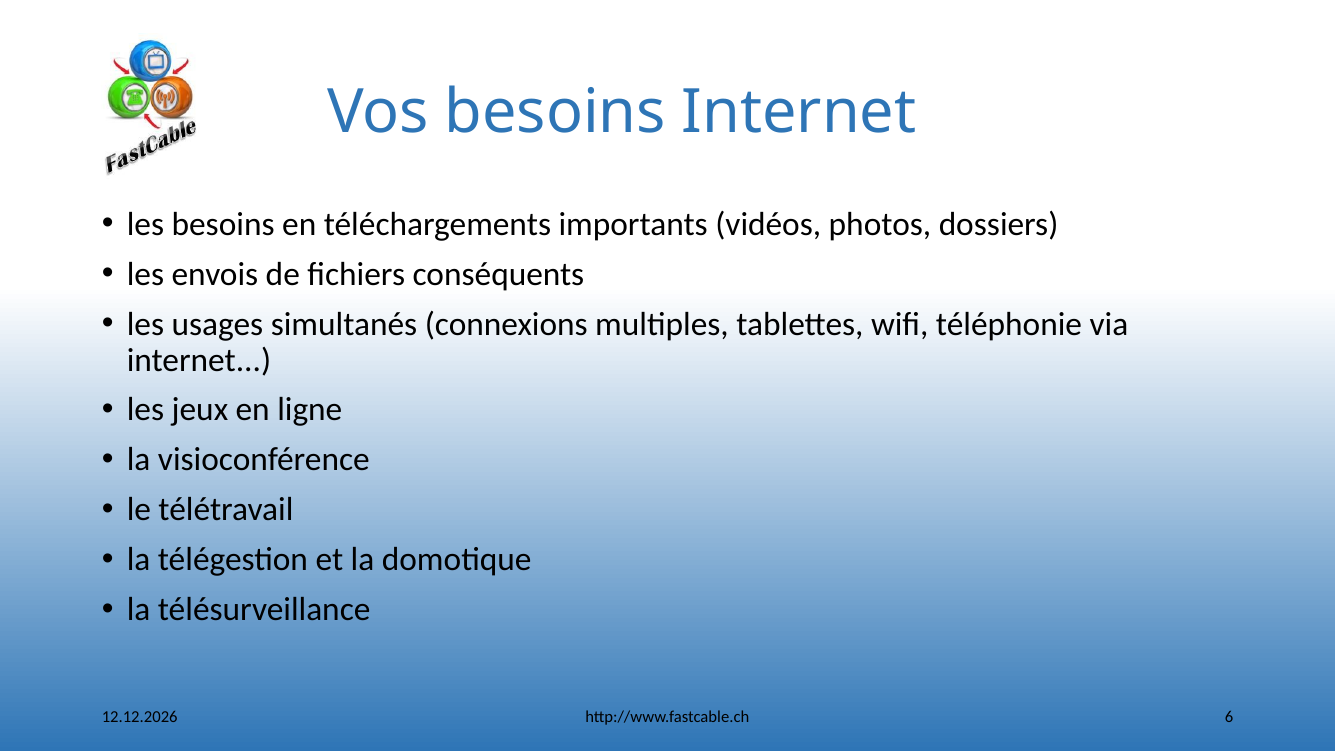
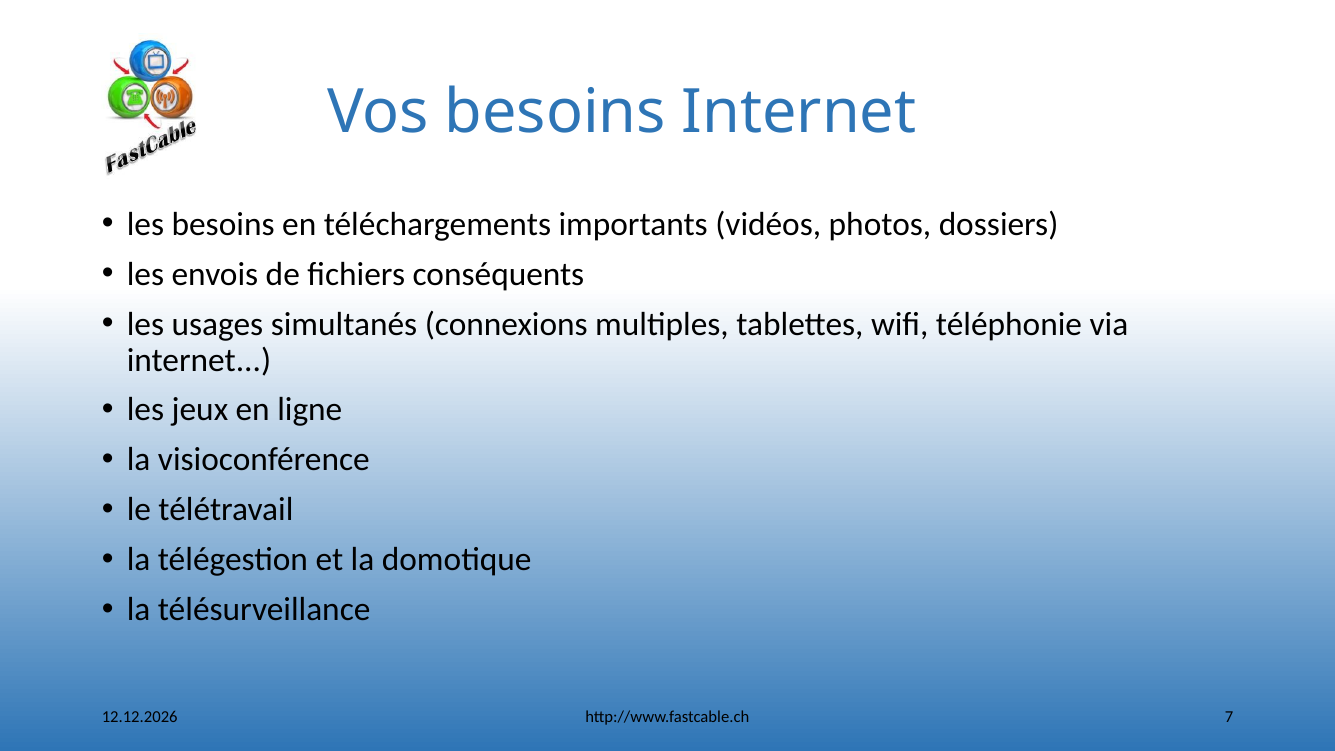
6: 6 -> 7
